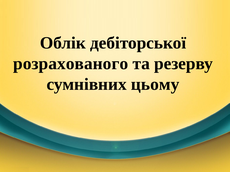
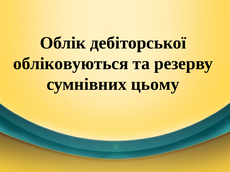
розрахованого: розрахованого -> обліковуються
